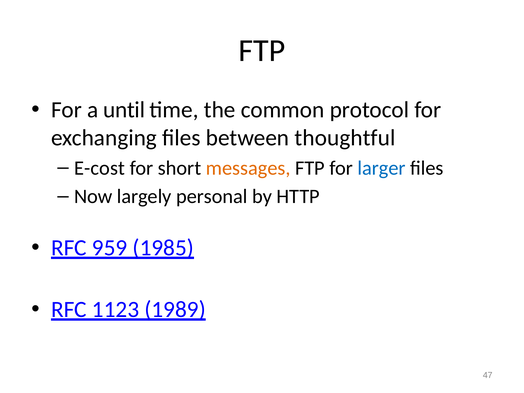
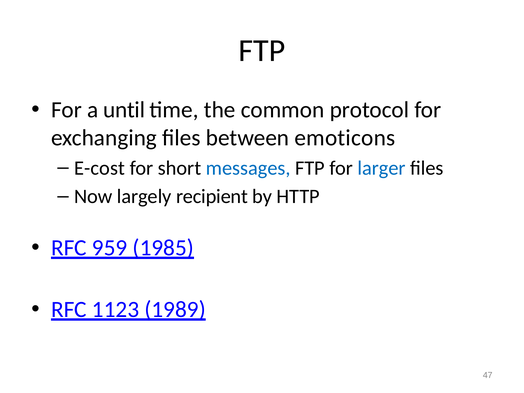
thoughtful: thoughtful -> emoticons
messages colour: orange -> blue
personal: personal -> recipient
